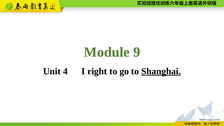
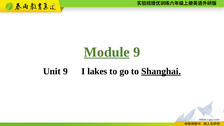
Module underline: none -> present
Unit 4: 4 -> 9
right: right -> lakes
